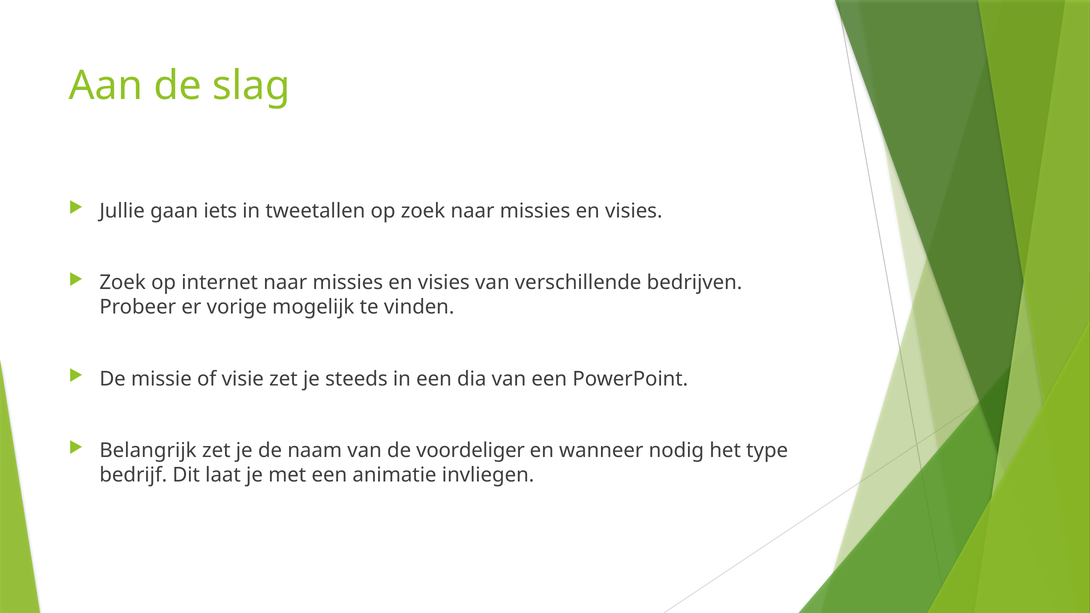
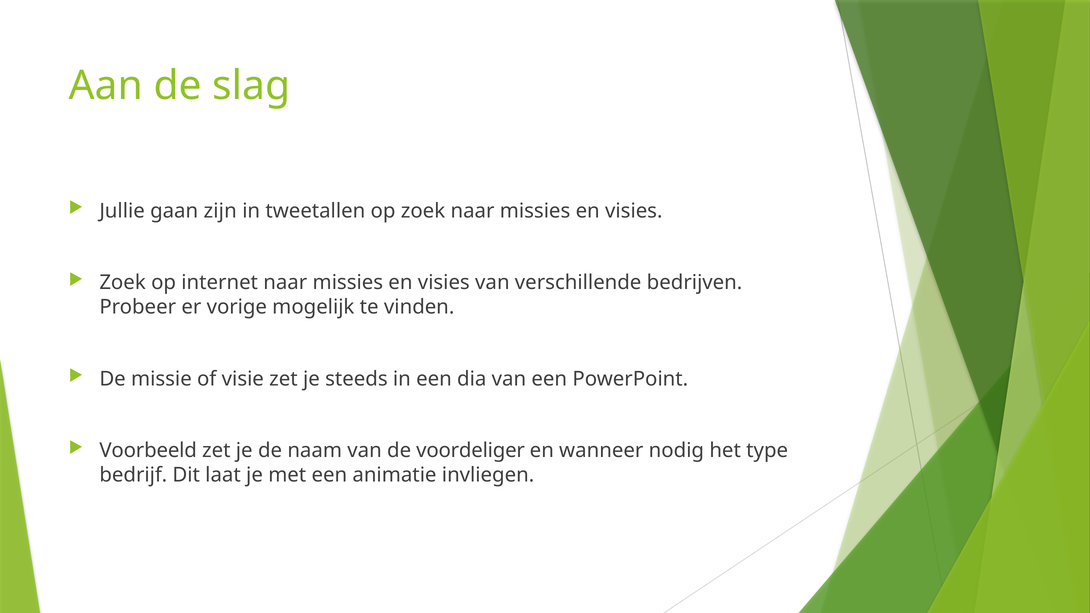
iets: iets -> zijn
Belangrijk: Belangrijk -> Voorbeeld
